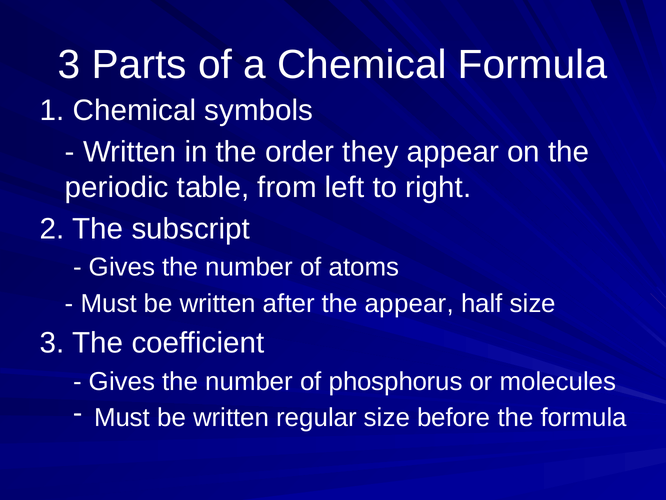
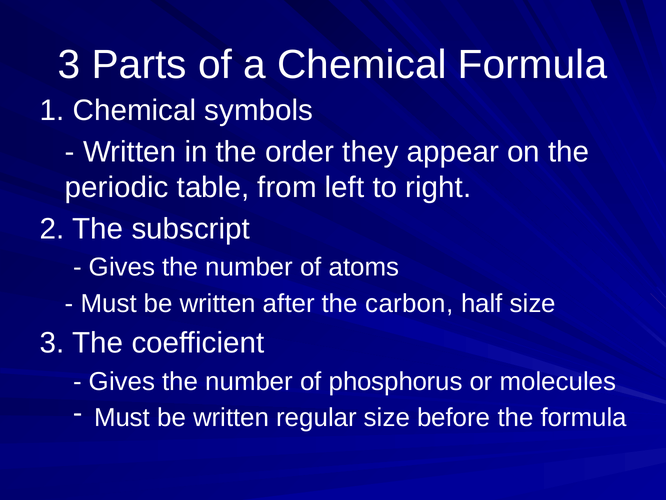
the appear: appear -> carbon
